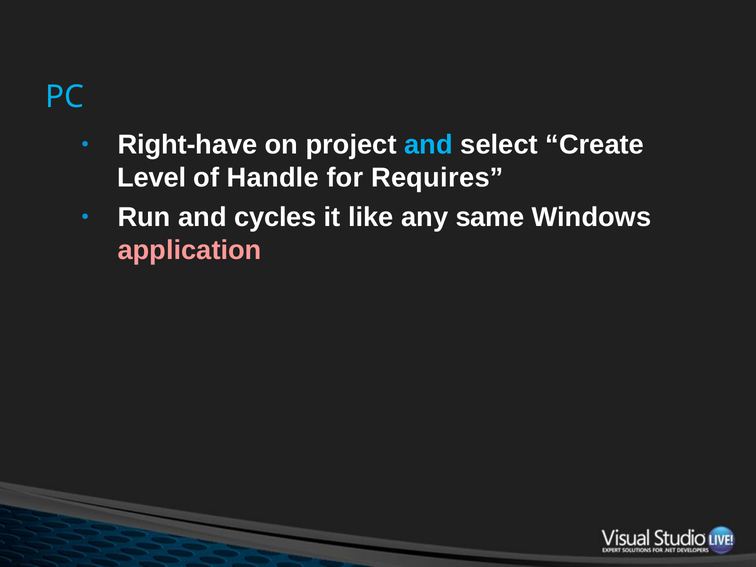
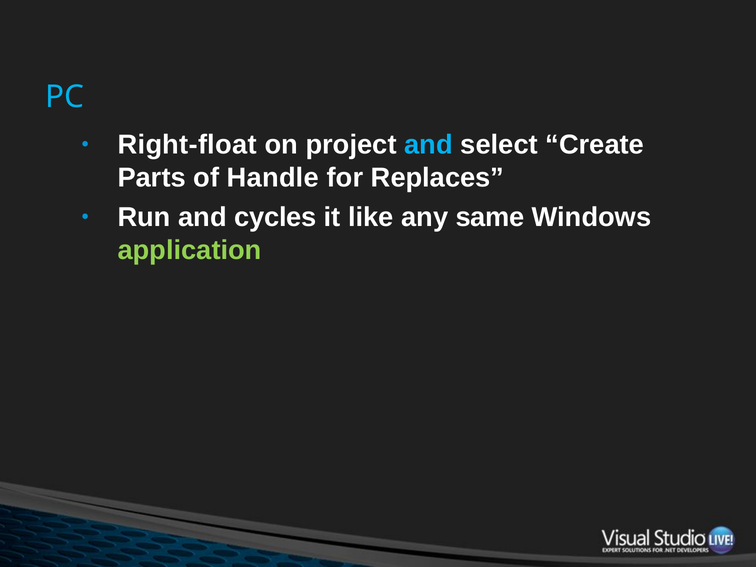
Right-have: Right-have -> Right-float
Level: Level -> Parts
Requires: Requires -> Replaces
application colour: pink -> light green
